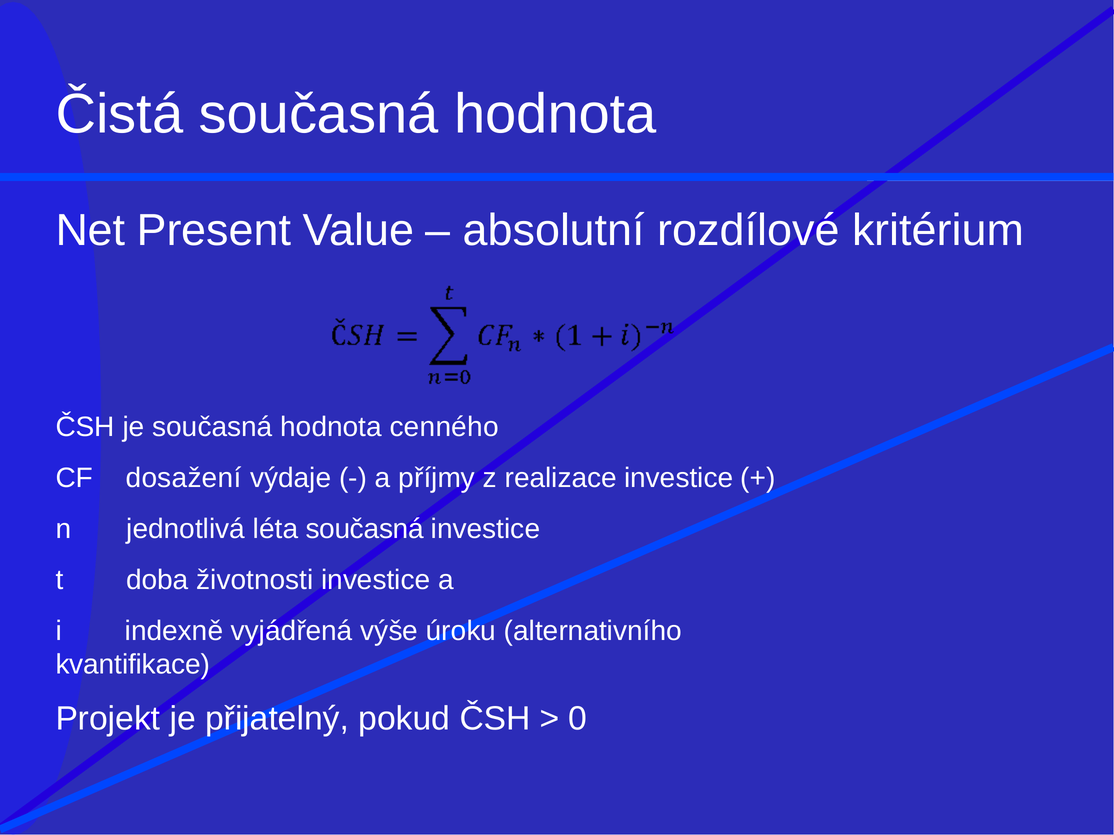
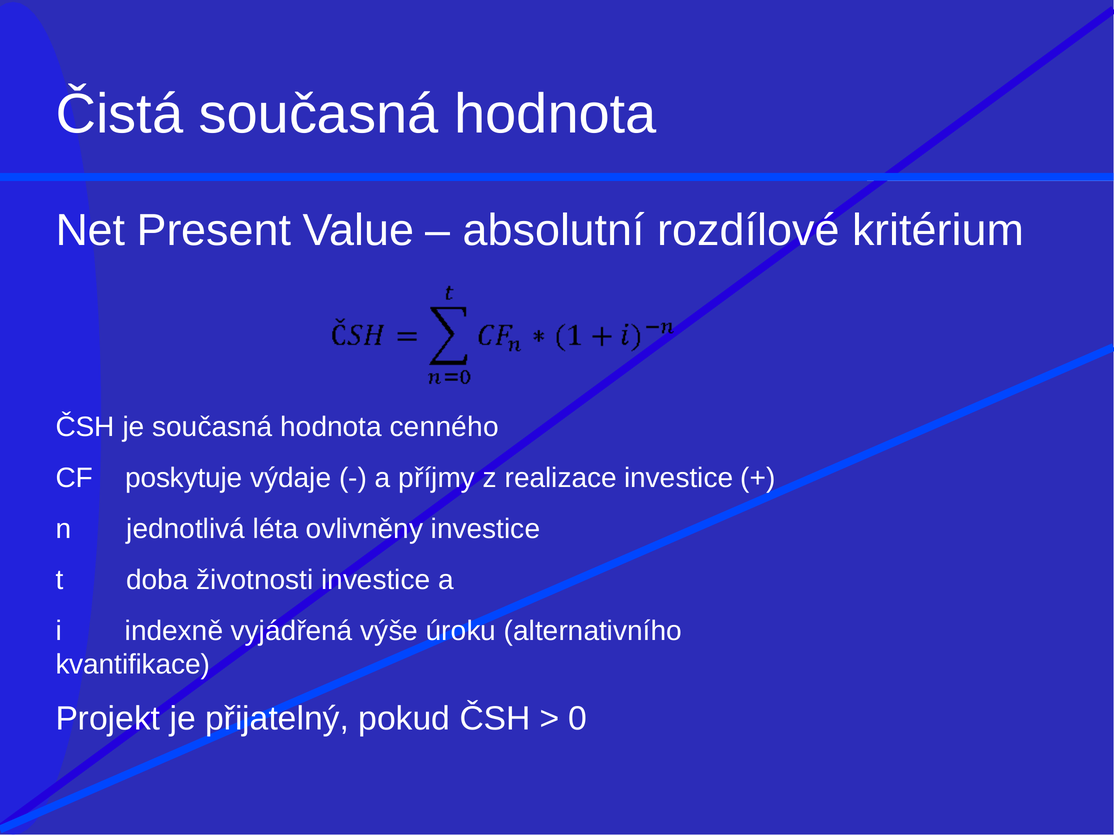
dosažení: dosažení -> poskytuje
léta současná: současná -> ovlivněny
